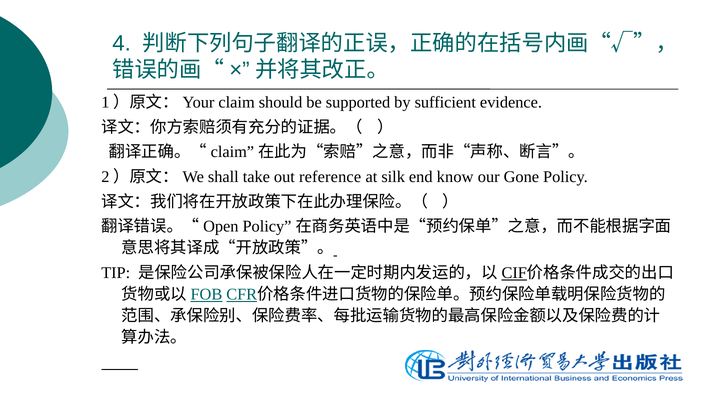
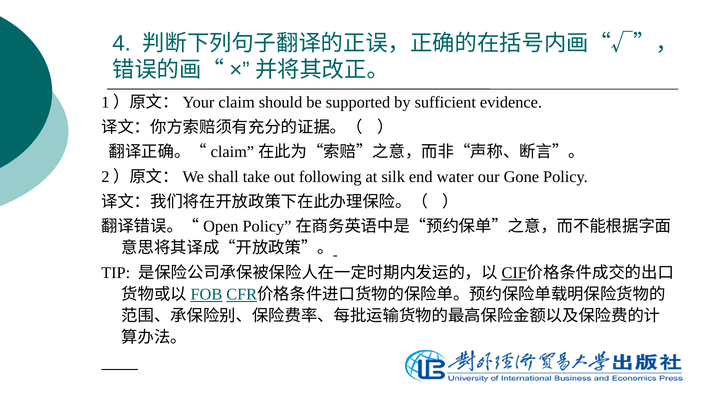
reference: reference -> following
know: know -> water
